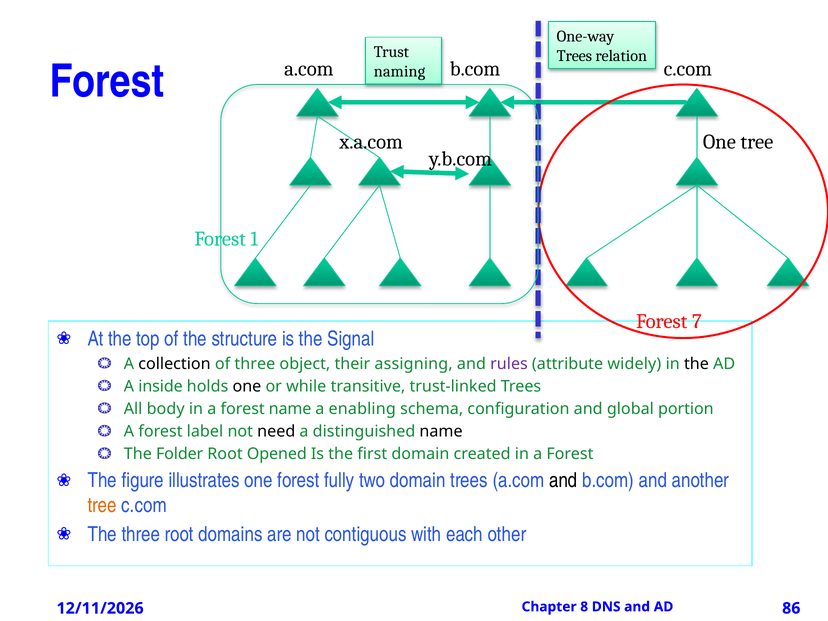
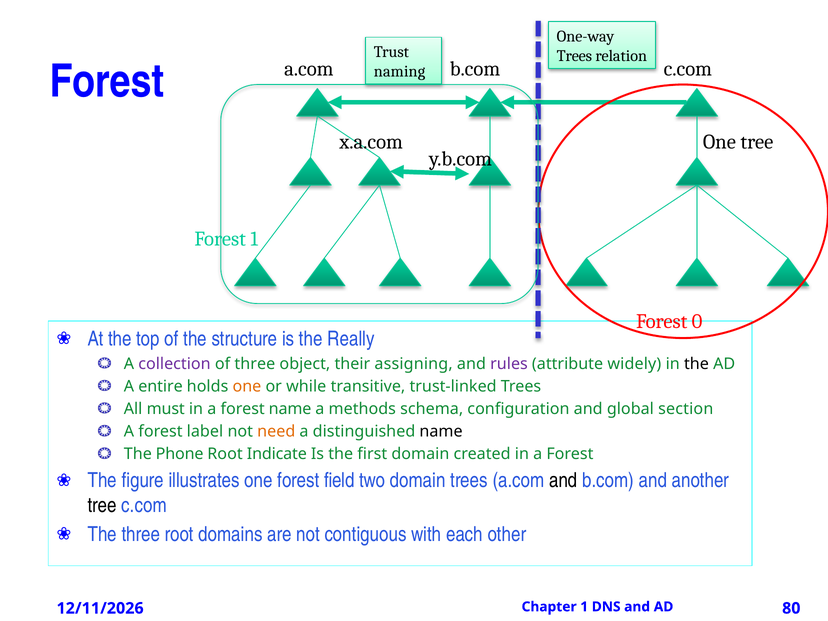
7: 7 -> 0
Signal: Signal -> Really
collection colour: black -> purple
inside: inside -> entire
one at (247, 386) colour: black -> orange
body: body -> must
enabling: enabling -> methods
portion: portion -> section
need colour: black -> orange
Folder: Folder -> Phone
Opened: Opened -> Indicate
fully: fully -> field
tree at (102, 505) colour: orange -> black
Chapter 8: 8 -> 1
86: 86 -> 80
